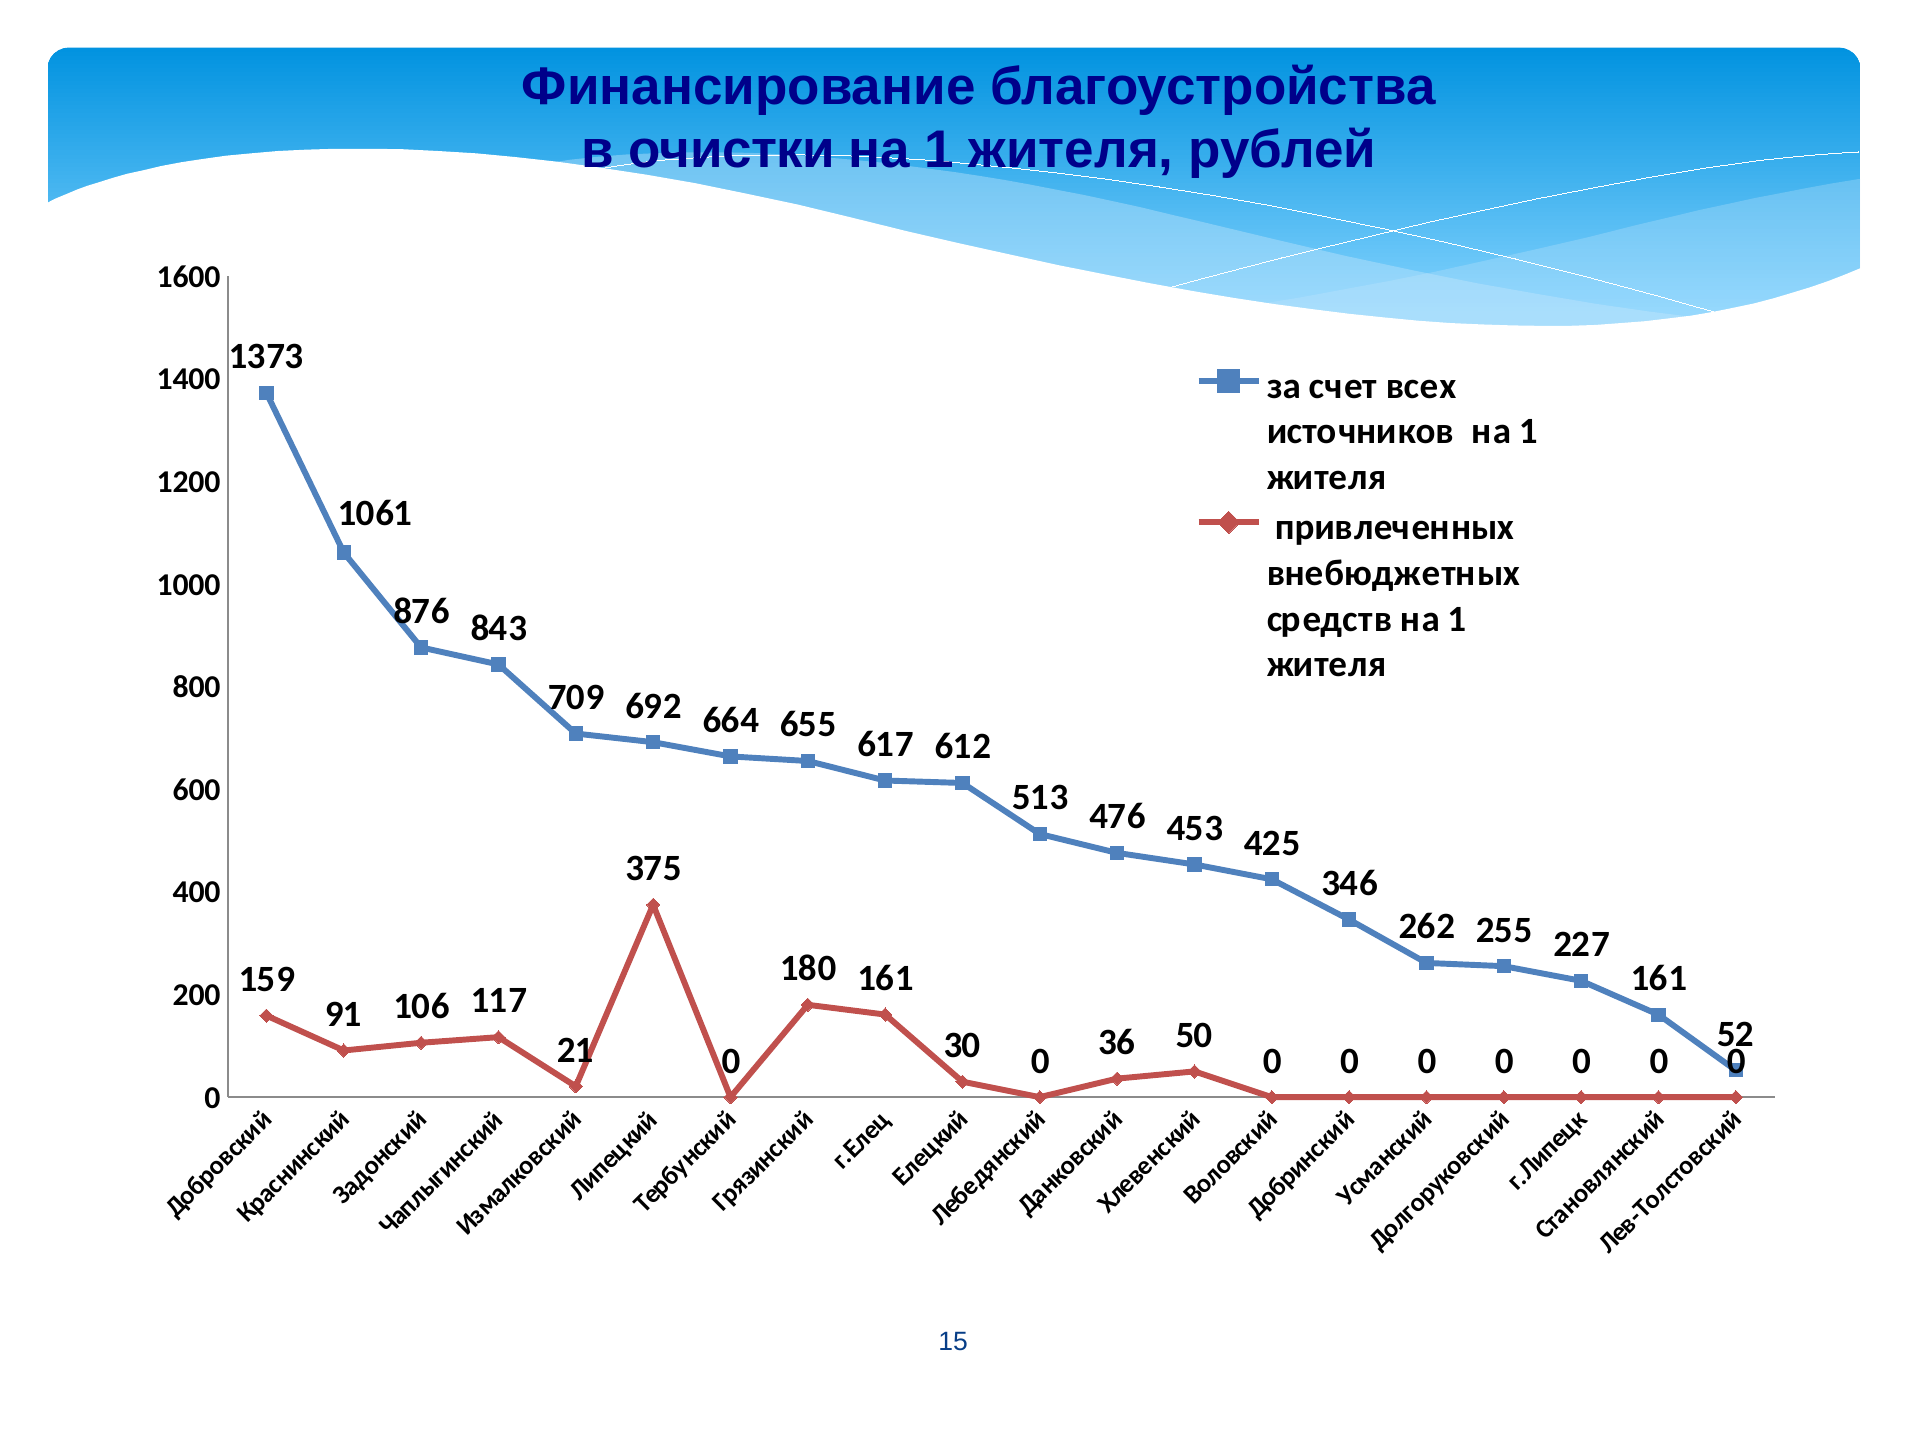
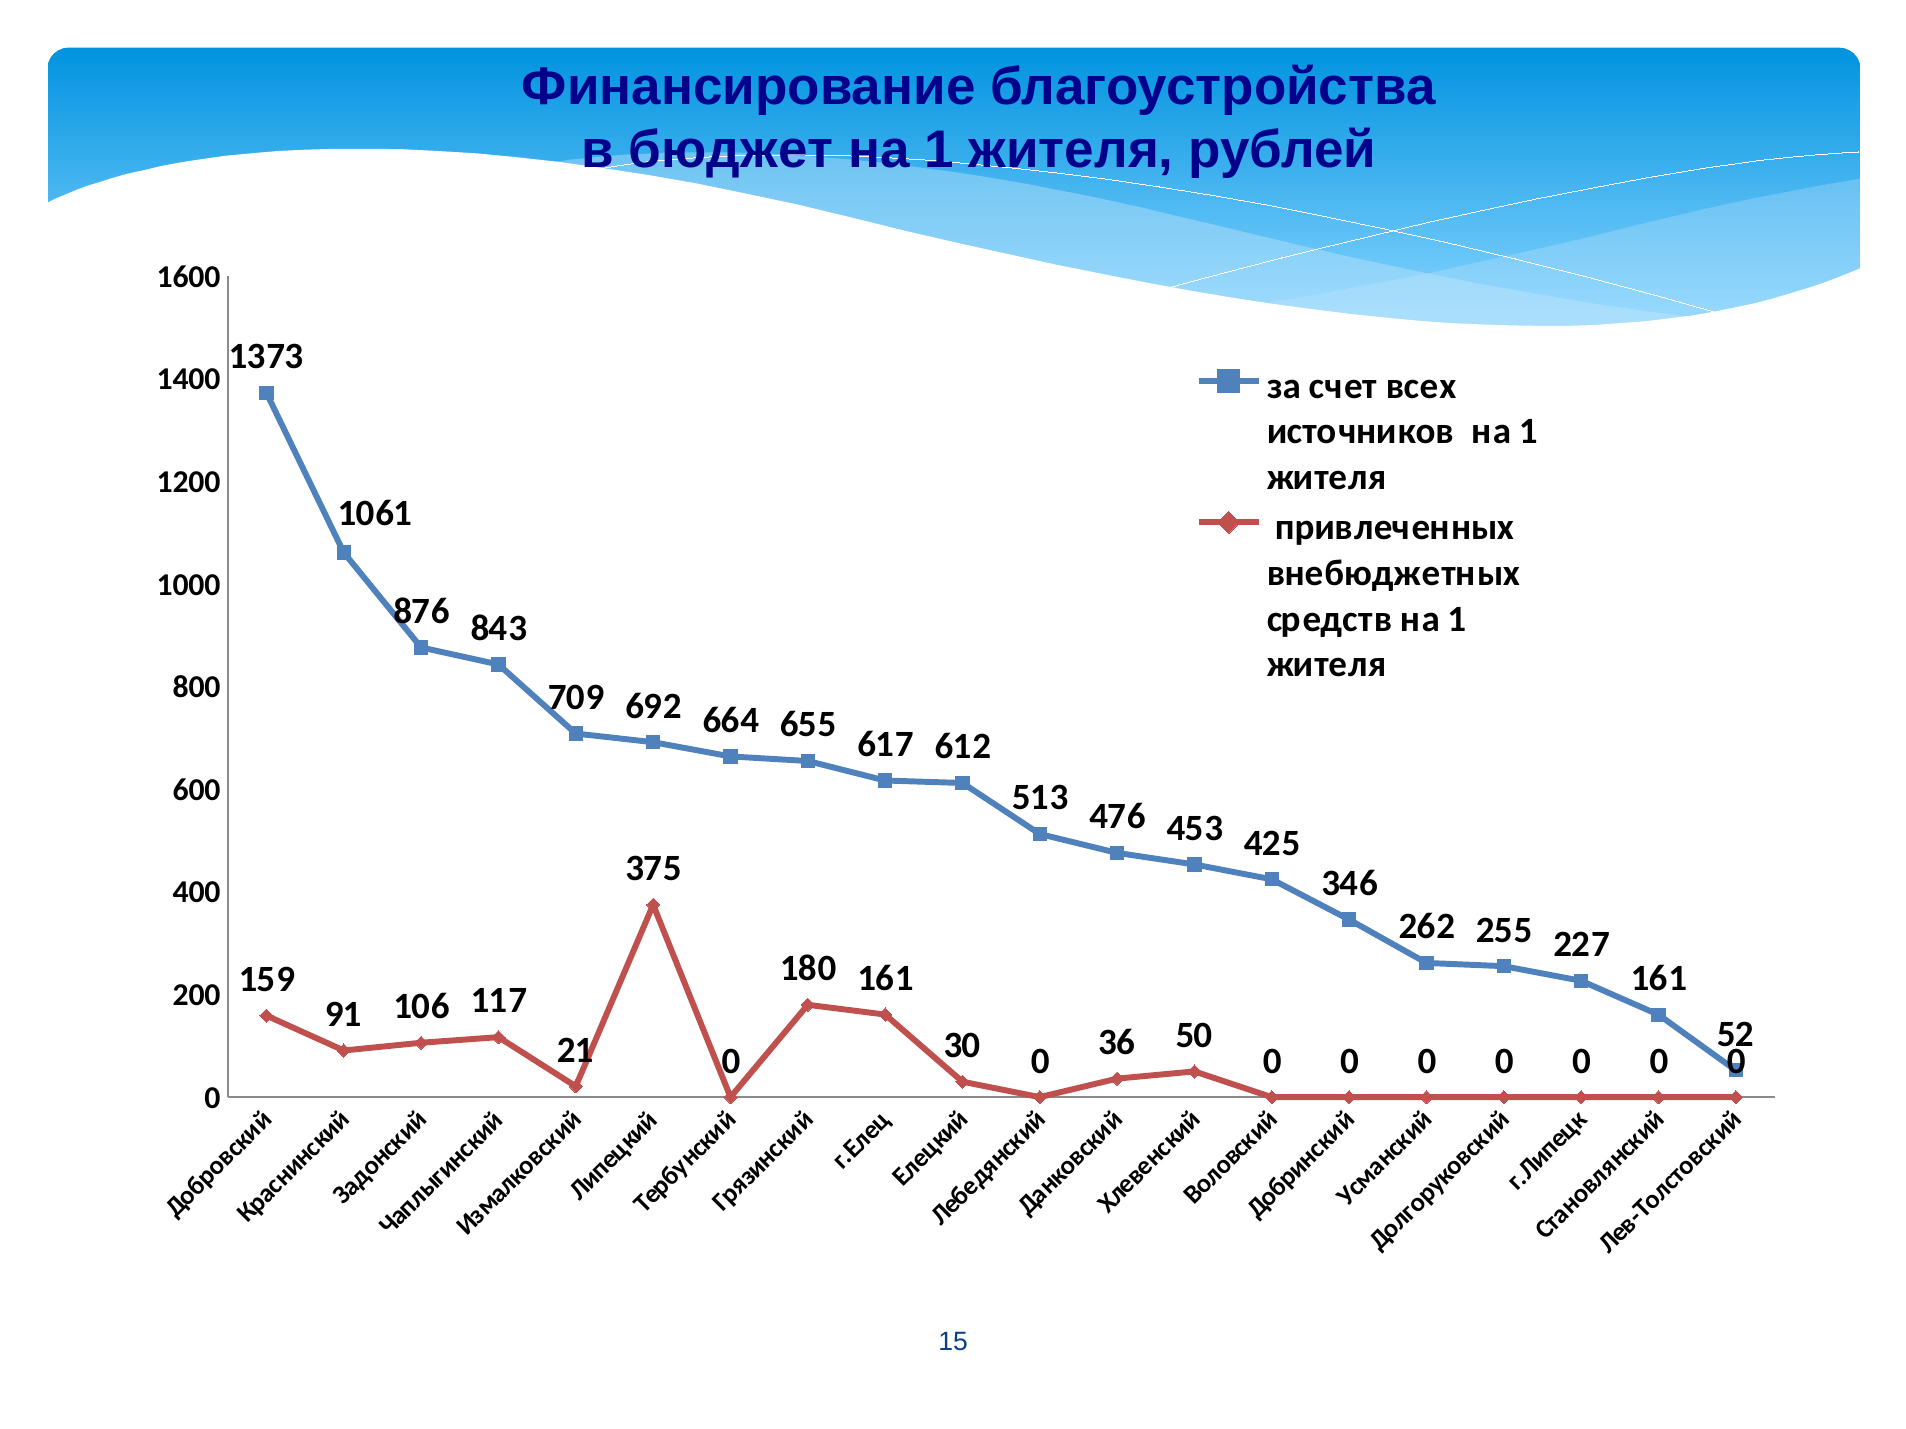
очистки: очистки -> бюджет
